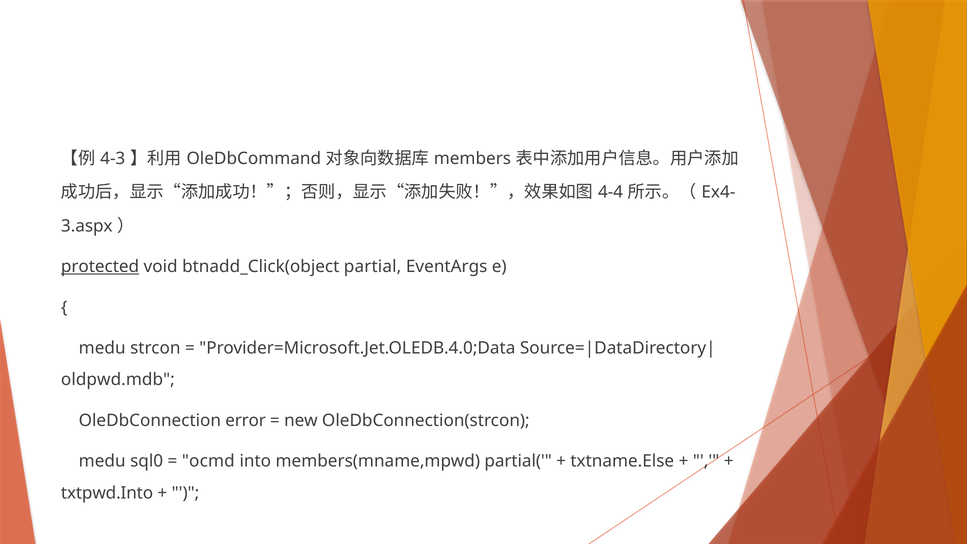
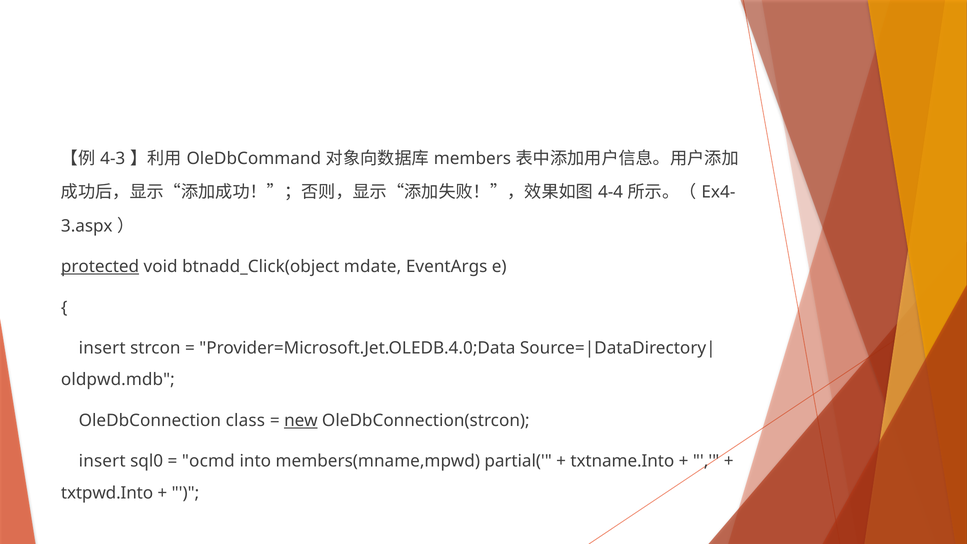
partial: partial -> mdate
medu at (102, 348): medu -> insert
error: error -> class
new underline: none -> present
medu at (102, 461): medu -> insert
txtname.Else: txtname.Else -> txtname.Into
